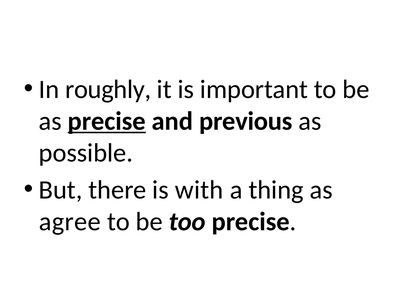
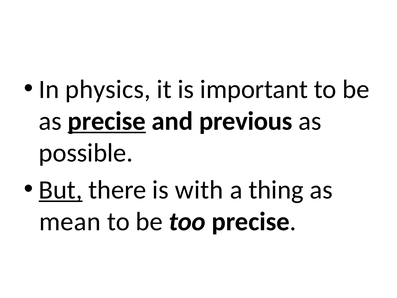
roughly: roughly -> physics
But underline: none -> present
agree: agree -> mean
